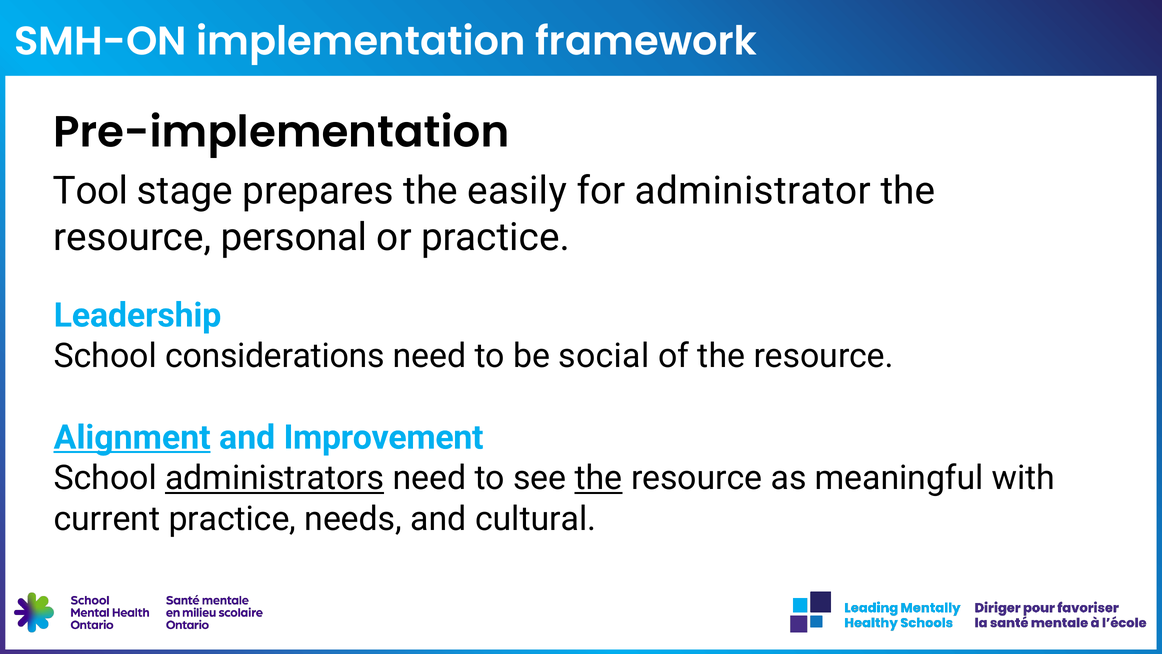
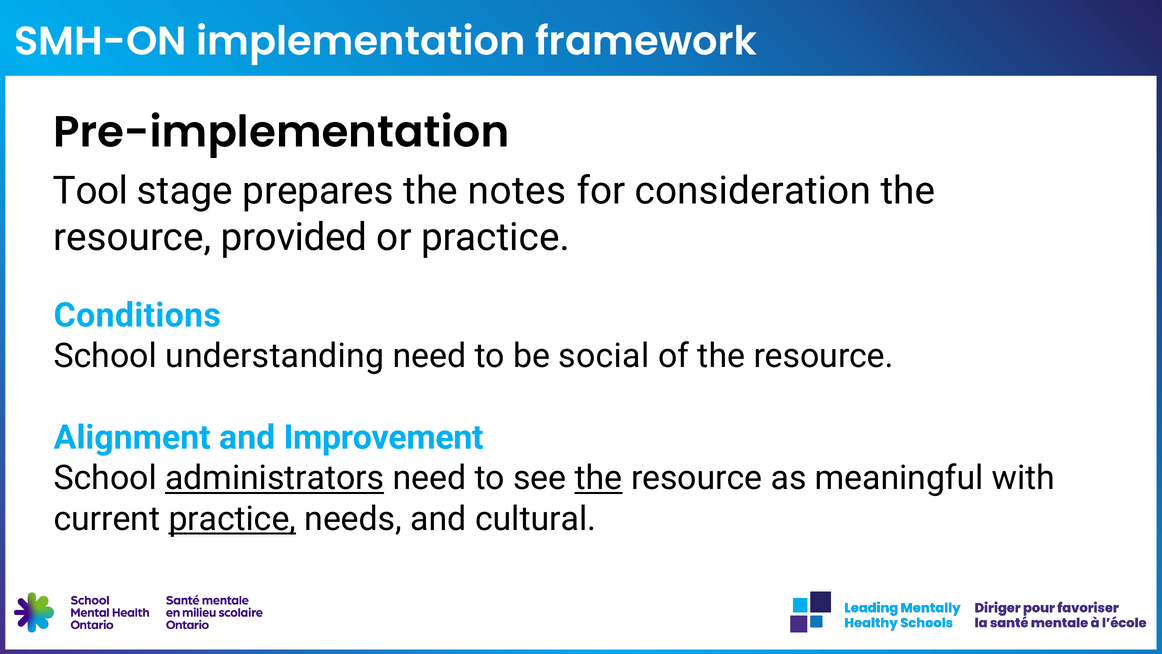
easily: easily -> notes
administrator: administrator -> consideration
personal: personal -> provided
Leadership: Leadership -> Conditions
considerations: considerations -> understanding
Alignment underline: present -> none
practice at (232, 519) underline: none -> present
